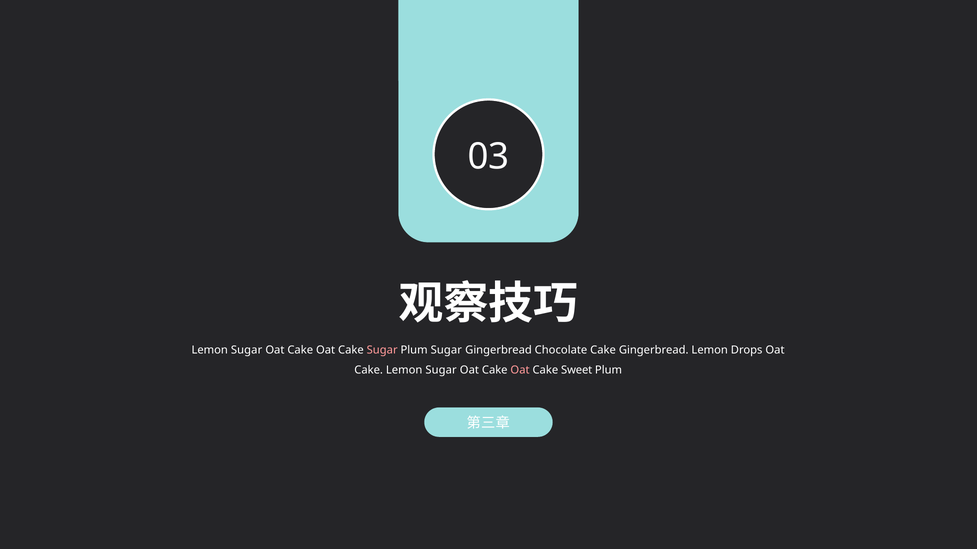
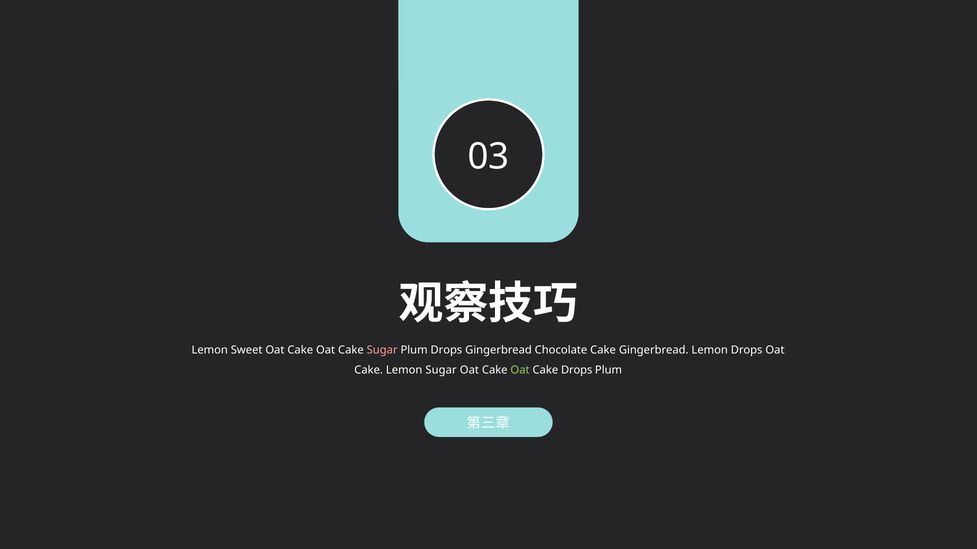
Sugar at (247, 350): Sugar -> Sweet
Plum Sugar: Sugar -> Drops
Oat at (520, 371) colour: pink -> light green
Cake Sweet: Sweet -> Drops
